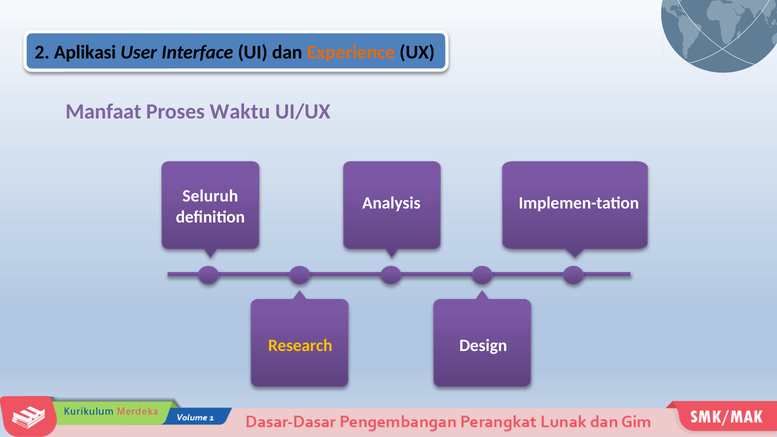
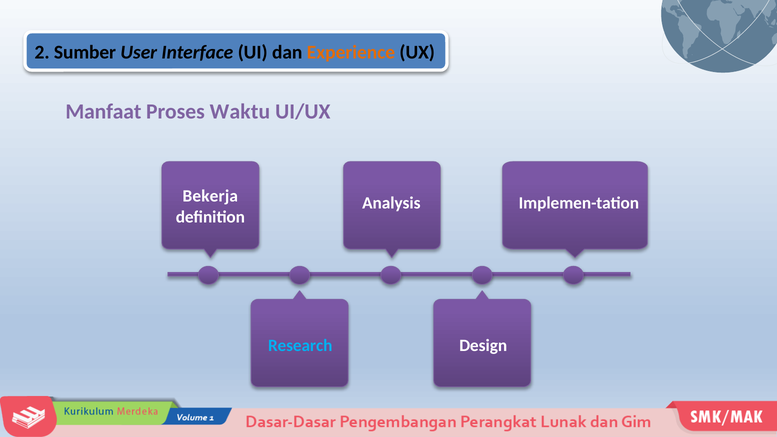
Aplikasi: Aplikasi -> Sumber
Seluruh: Seluruh -> Bekerja
Research colour: yellow -> light blue
